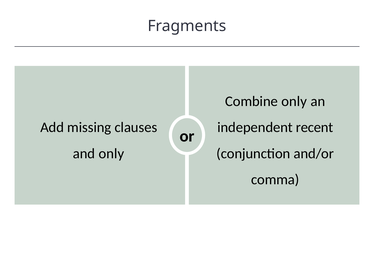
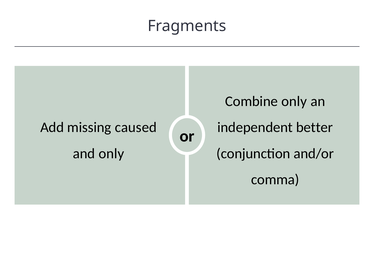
clauses: clauses -> caused
recent: recent -> better
